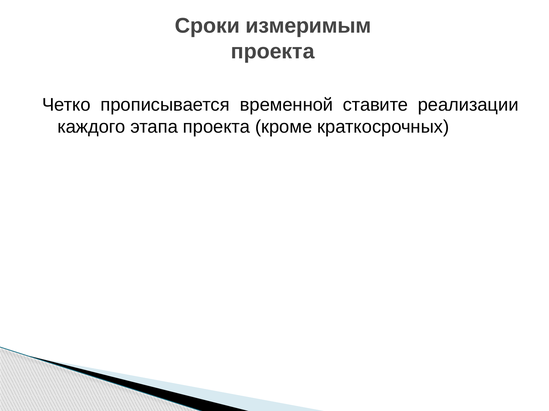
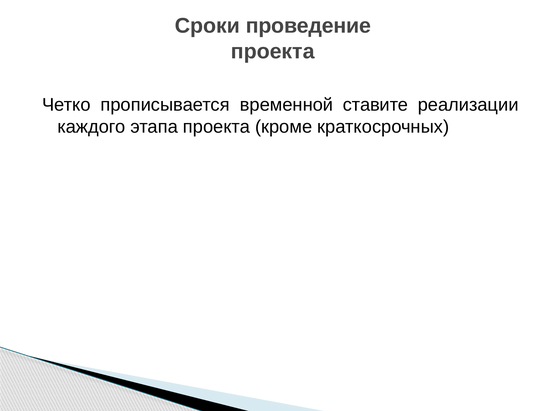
измеримым: измеримым -> проведение
